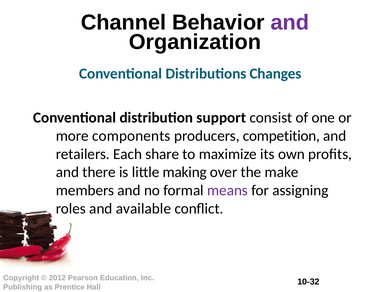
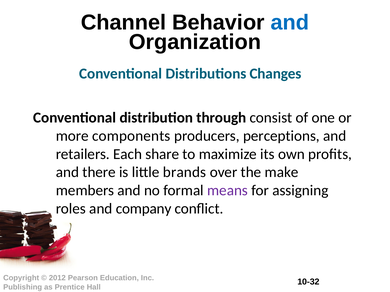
and at (290, 23) colour: purple -> blue
support: support -> through
competition: competition -> perceptions
making: making -> brands
available: available -> company
